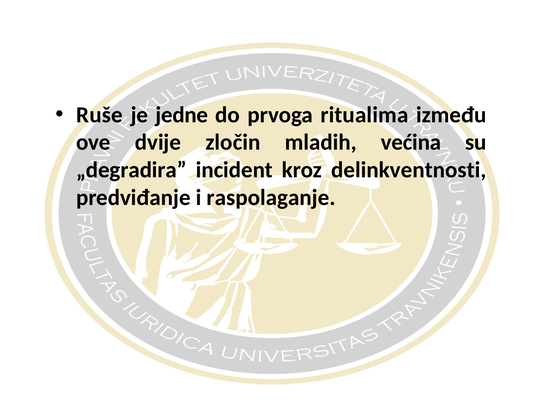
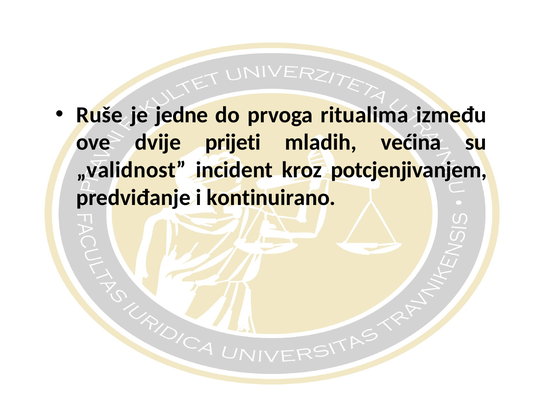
zločin: zločin -> prijeti
„degradira: „degradira -> „validnost
delinkventnosti: delinkventnosti -> potcjenjivanjem
raspolaganje: raspolaganje -> kontinuirano
